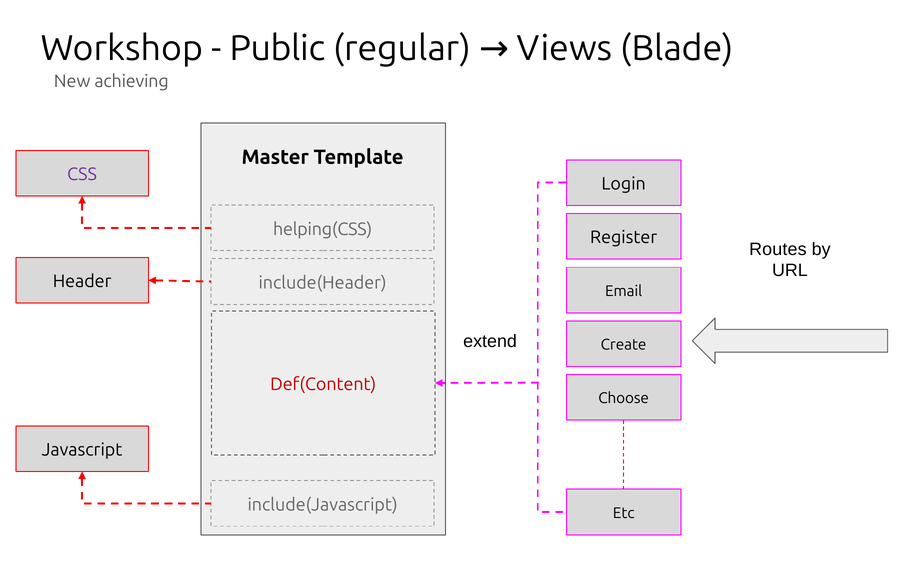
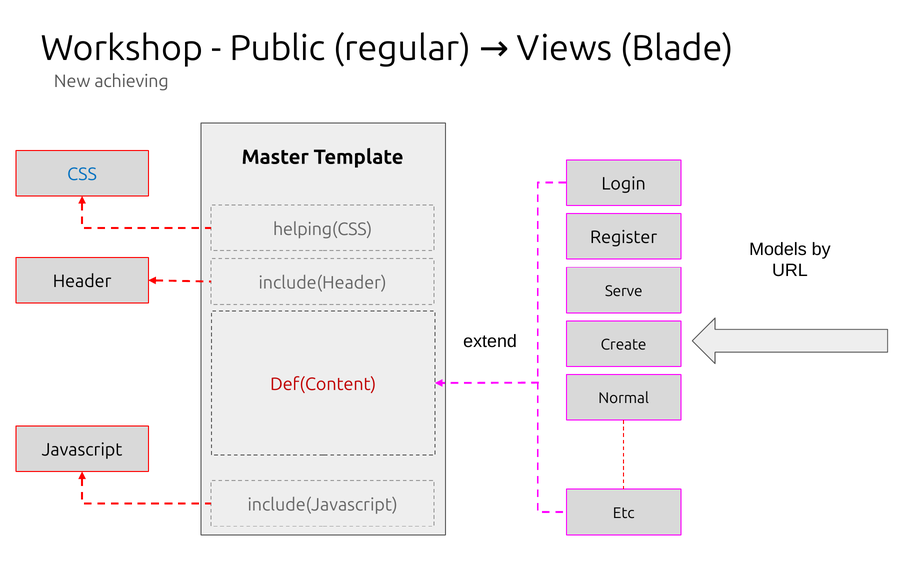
CSS colour: purple -> blue
Routes: Routes -> Models
Email: Email -> Serve
Choose: Choose -> Normal
